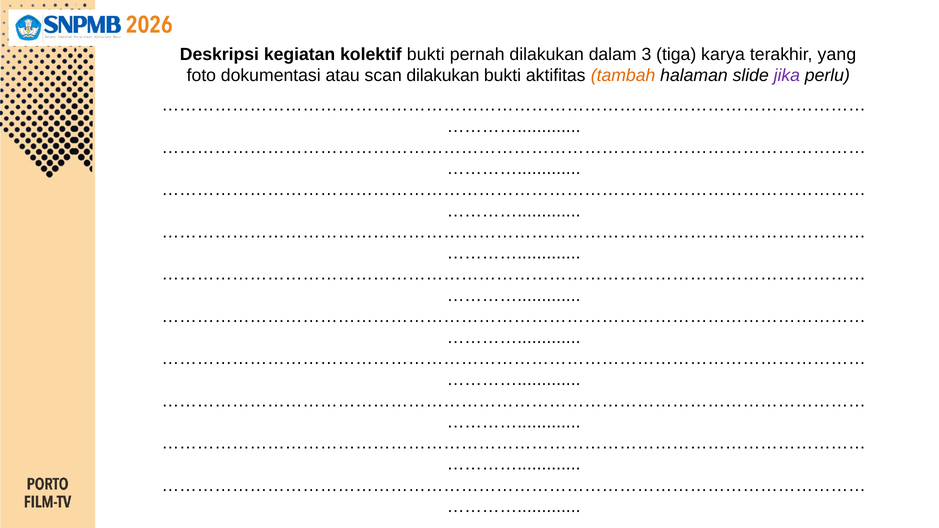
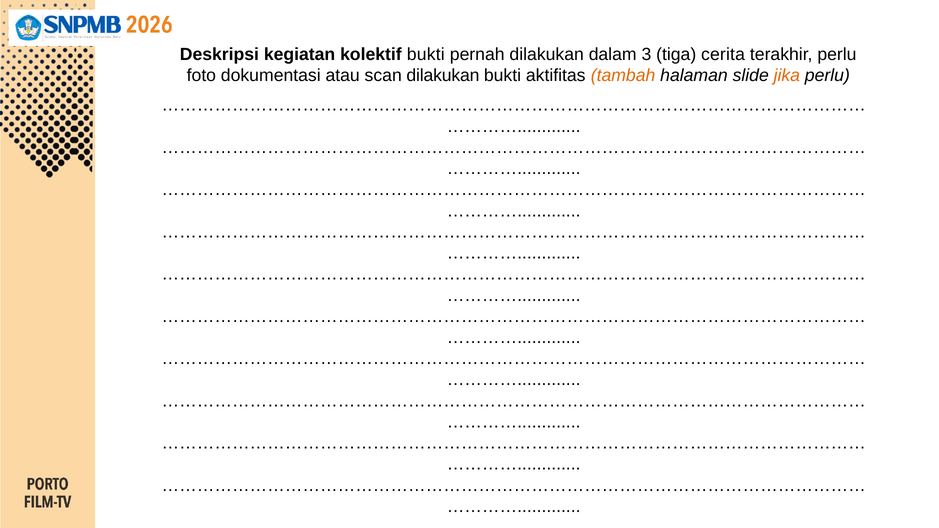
karya: karya -> cerita
terakhir yang: yang -> perlu
jika colour: purple -> orange
